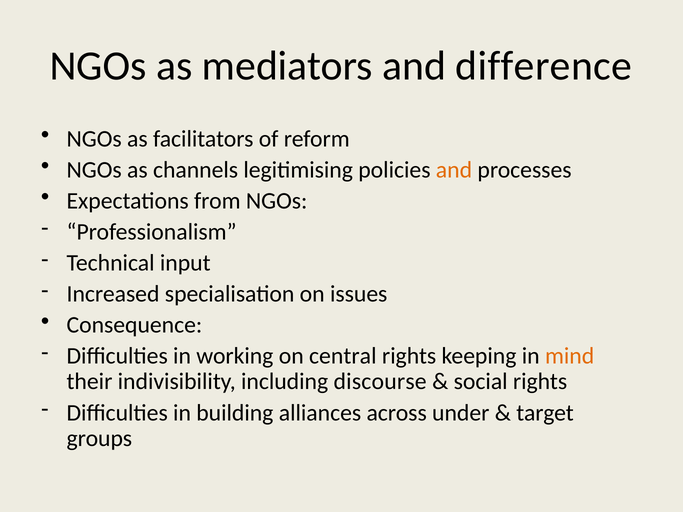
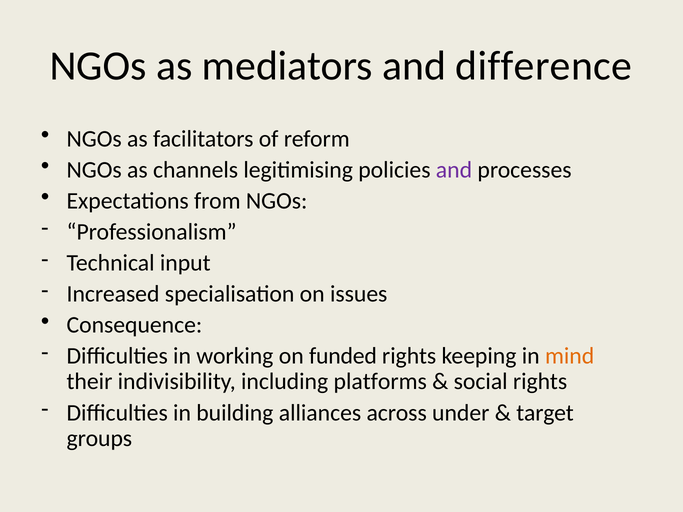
and at (454, 170) colour: orange -> purple
central: central -> funded
discourse: discourse -> platforms
